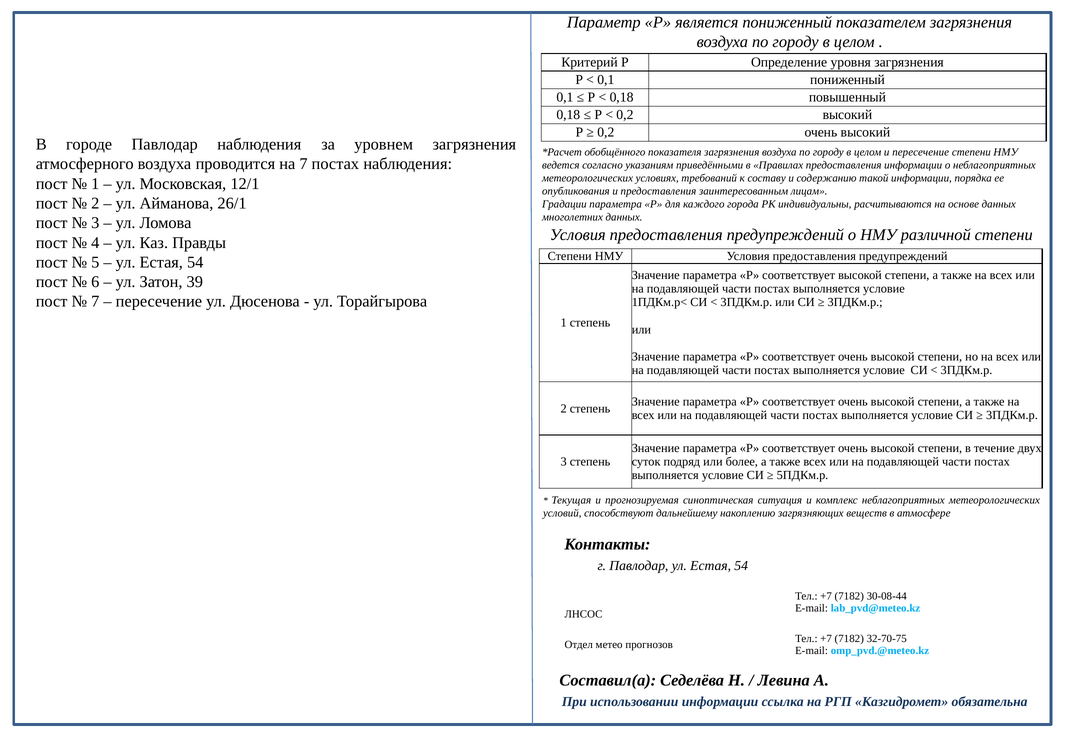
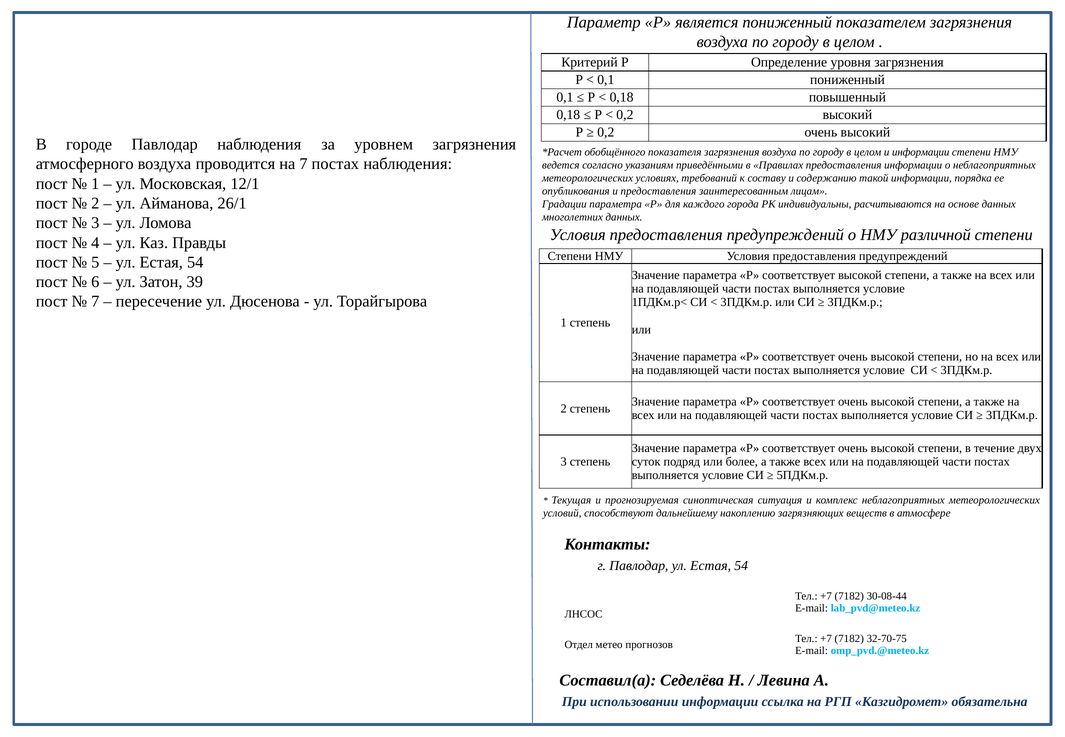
и пересечение: пересечение -> информации
